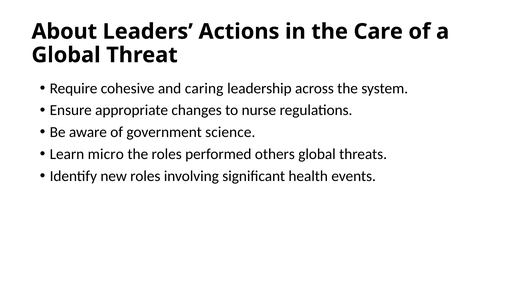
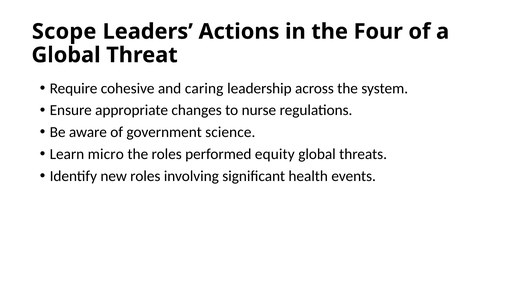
About: About -> Scope
Care: Care -> Four
others: others -> equity
